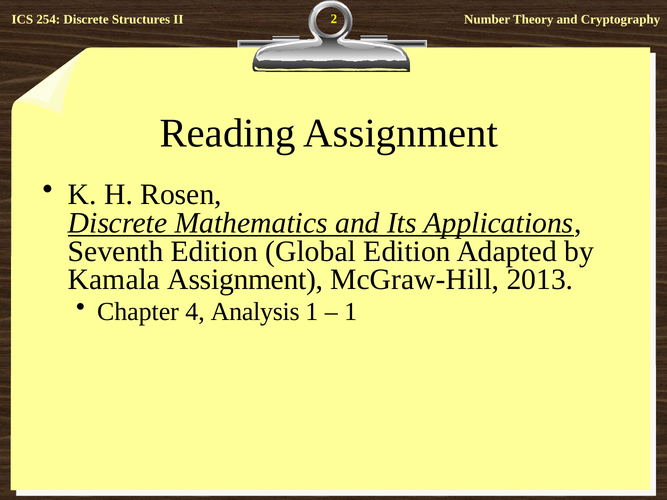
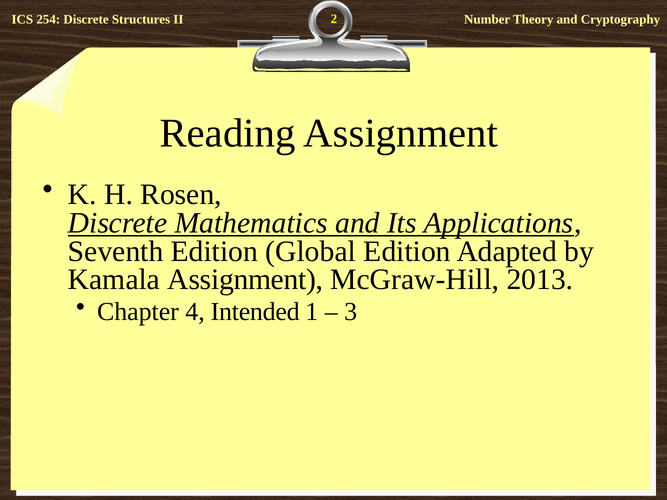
Analysis: Analysis -> Intended
1 at (351, 312): 1 -> 3
